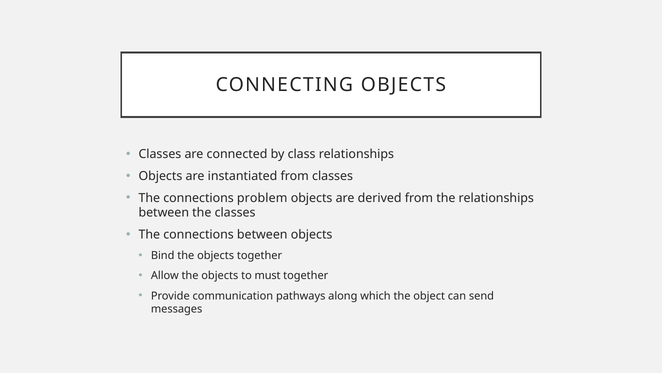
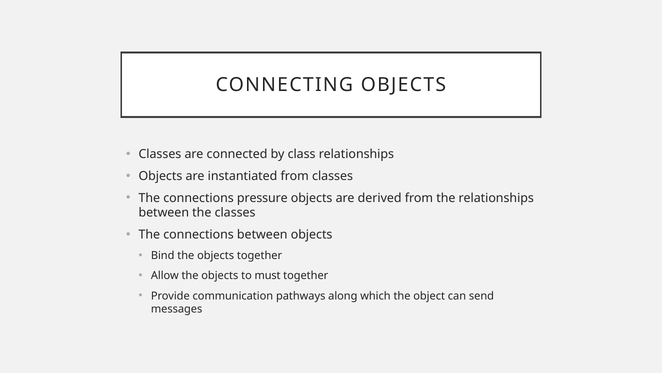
problem: problem -> pressure
